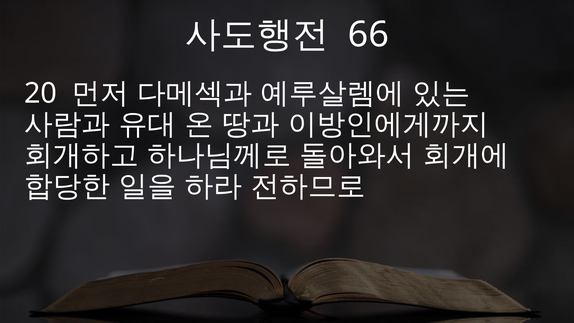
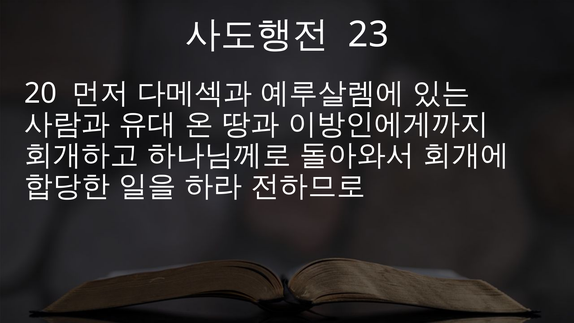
66: 66 -> 23
